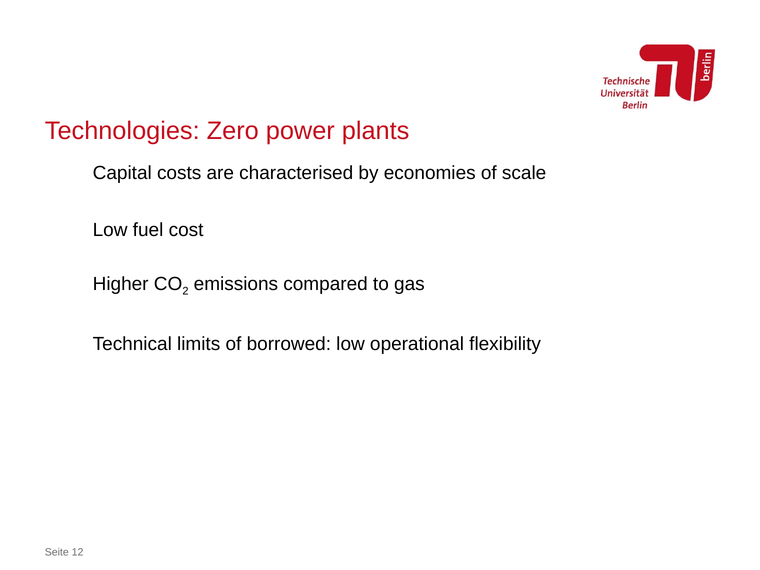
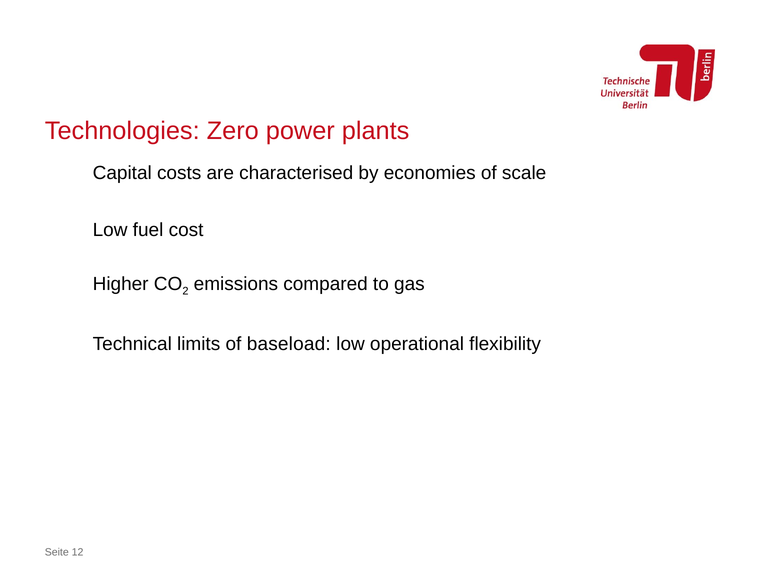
borrowed: borrowed -> baseload
